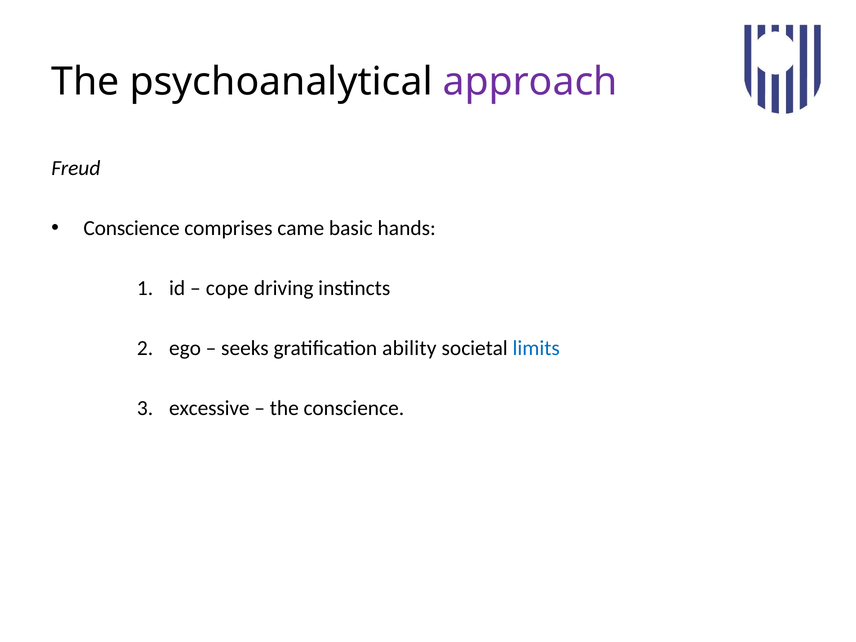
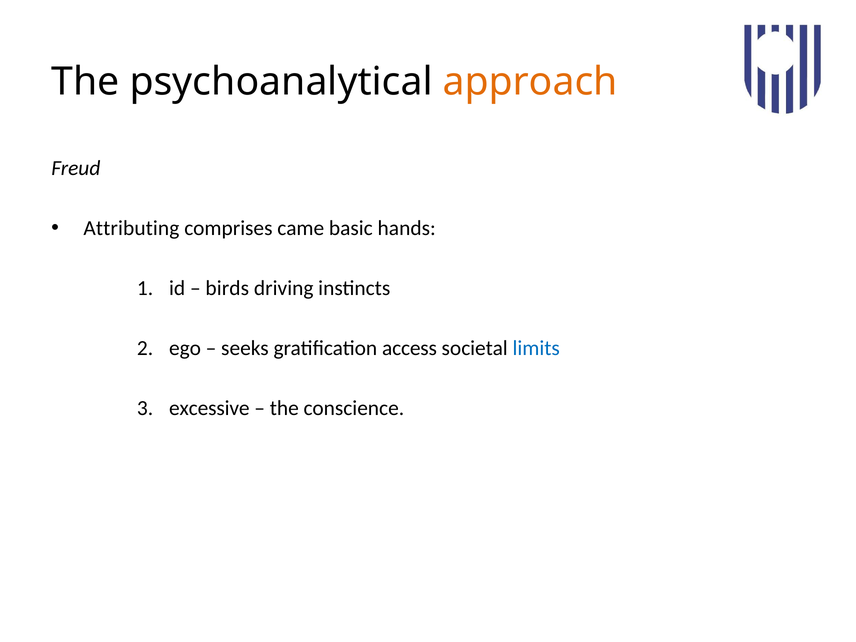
approach colour: purple -> orange
Conscience at (132, 228): Conscience -> Attributing
cope: cope -> birds
ability: ability -> access
